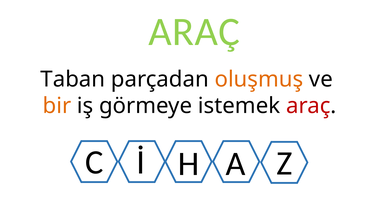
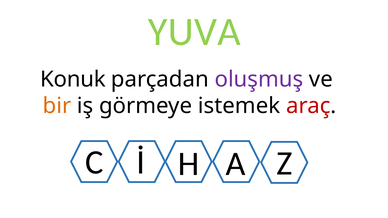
ARAÇ at (194, 32): ARAÇ -> YUVA
Taban: Taban -> Konuk
oluşmuş colour: orange -> purple
